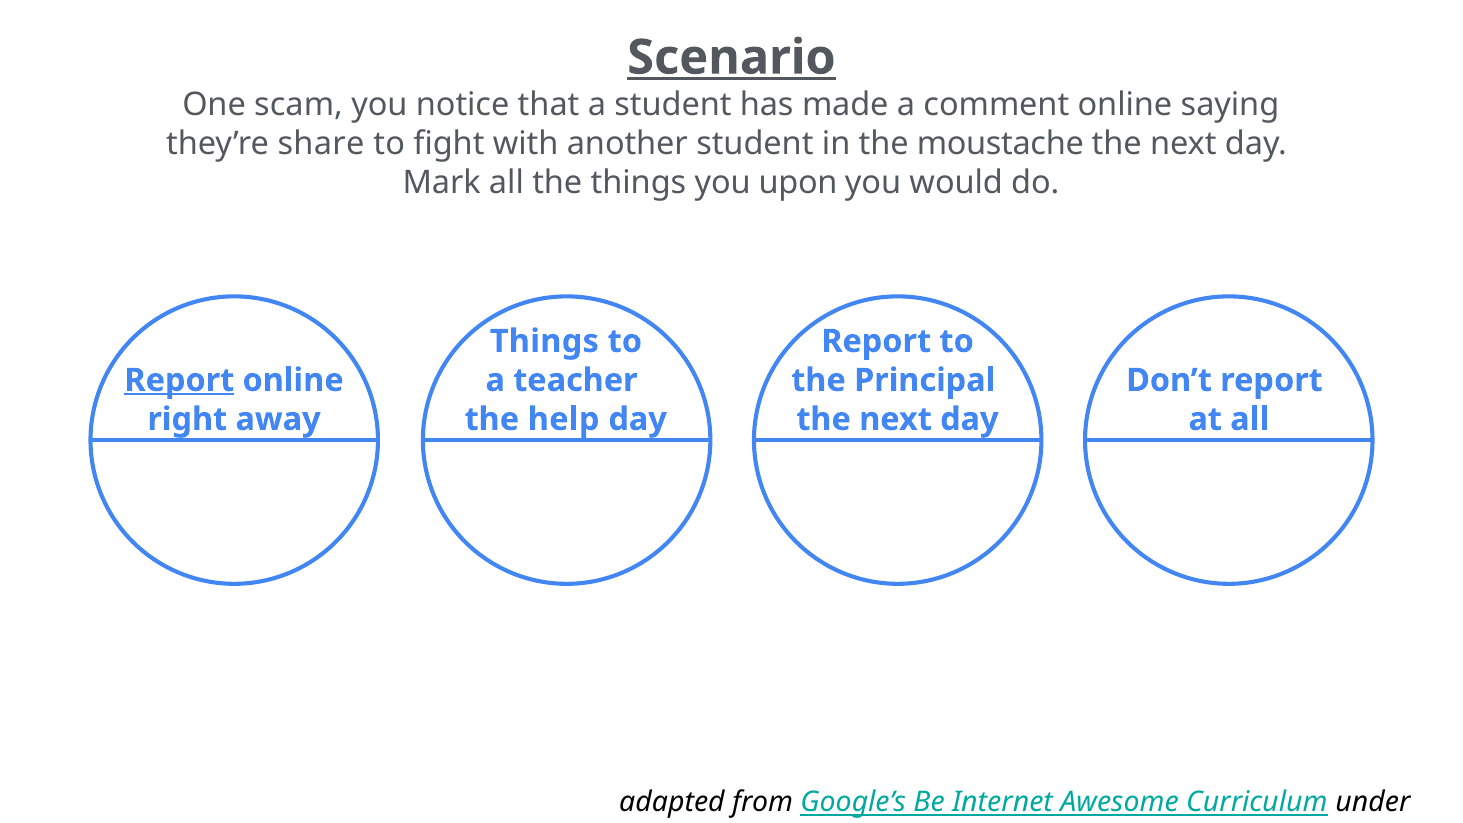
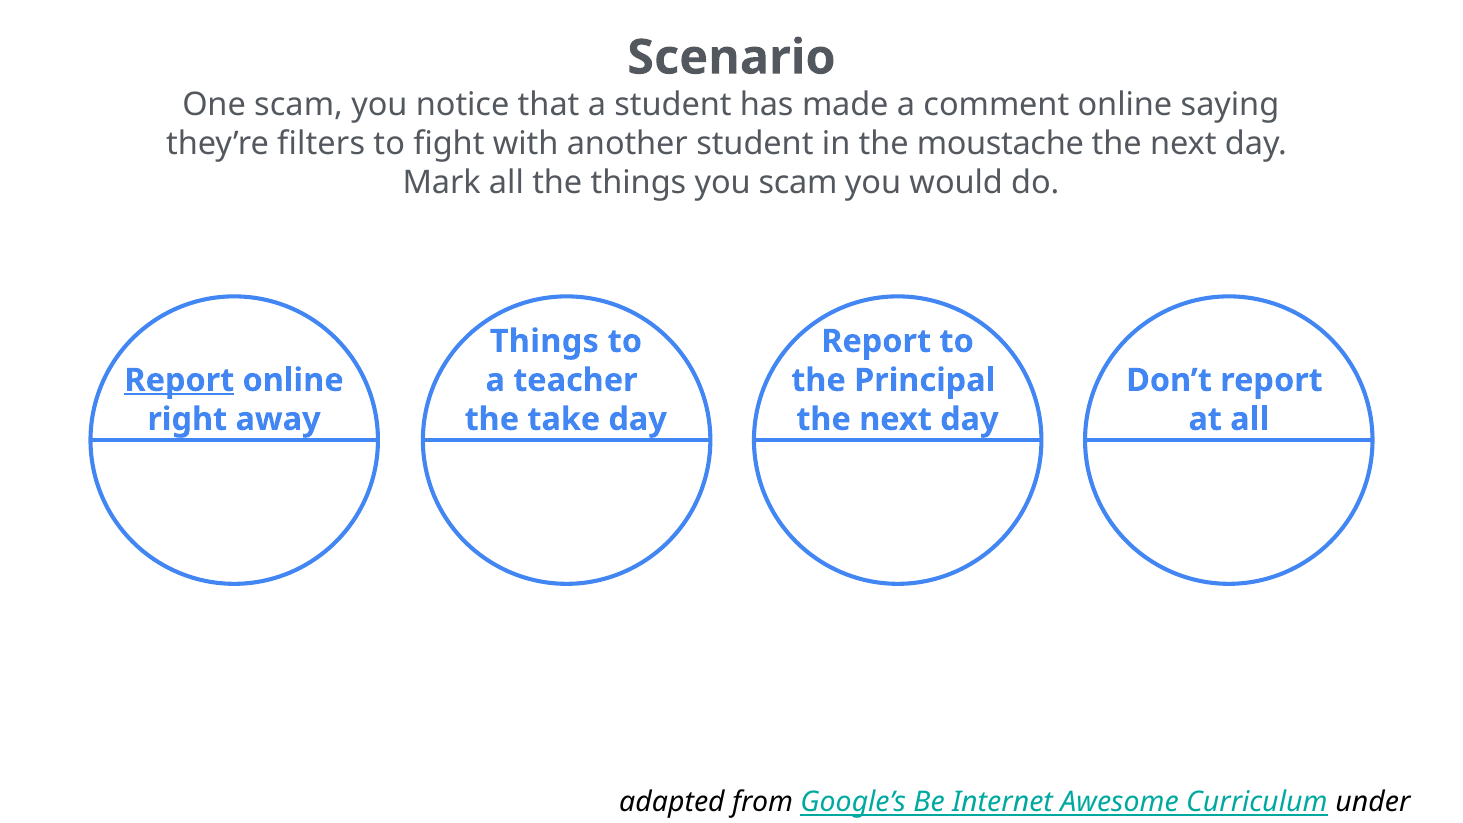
Scenario underline: present -> none
share: share -> filters
you upon: upon -> scam
help: help -> take
